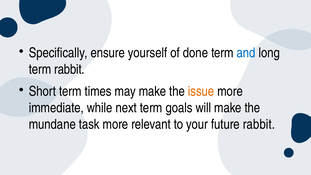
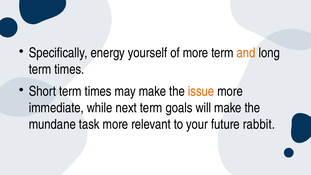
ensure: ensure -> energy
of done: done -> more
and colour: blue -> orange
rabbit at (69, 69): rabbit -> times
